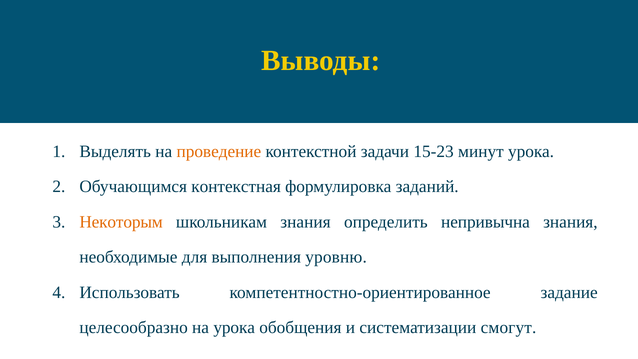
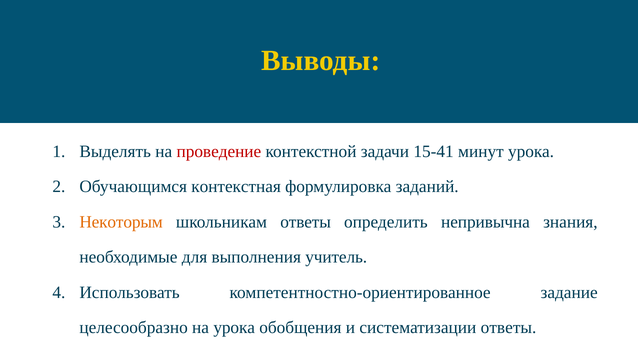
проведение colour: orange -> red
15-23: 15-23 -> 15-41
школьникам знания: знания -> ответы
уровню: уровню -> учитель
систематизации смогут: смогут -> ответы
